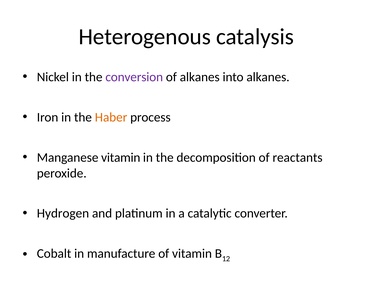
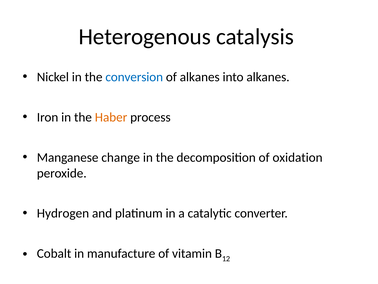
conversion colour: purple -> blue
Manganese vitamin: vitamin -> change
reactants: reactants -> oxidation
